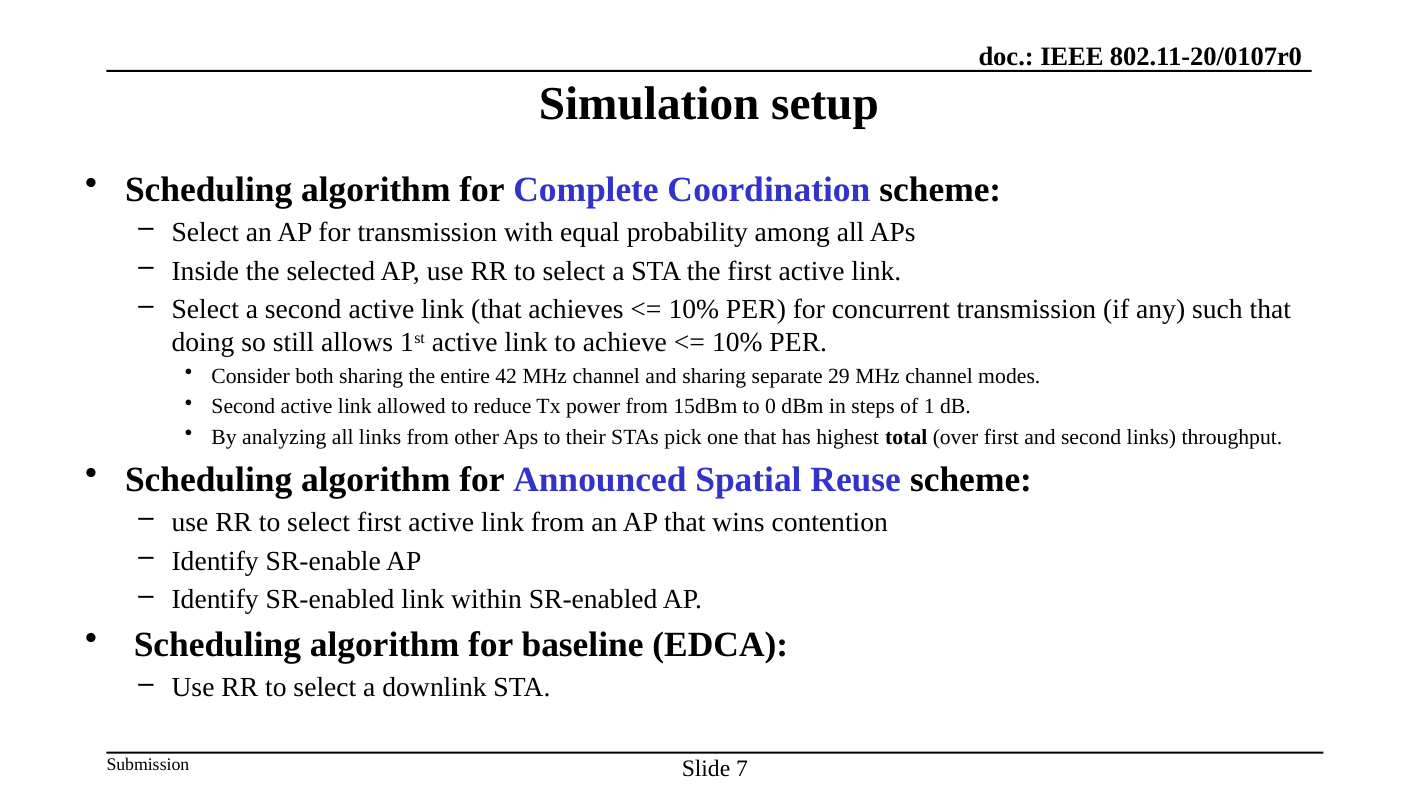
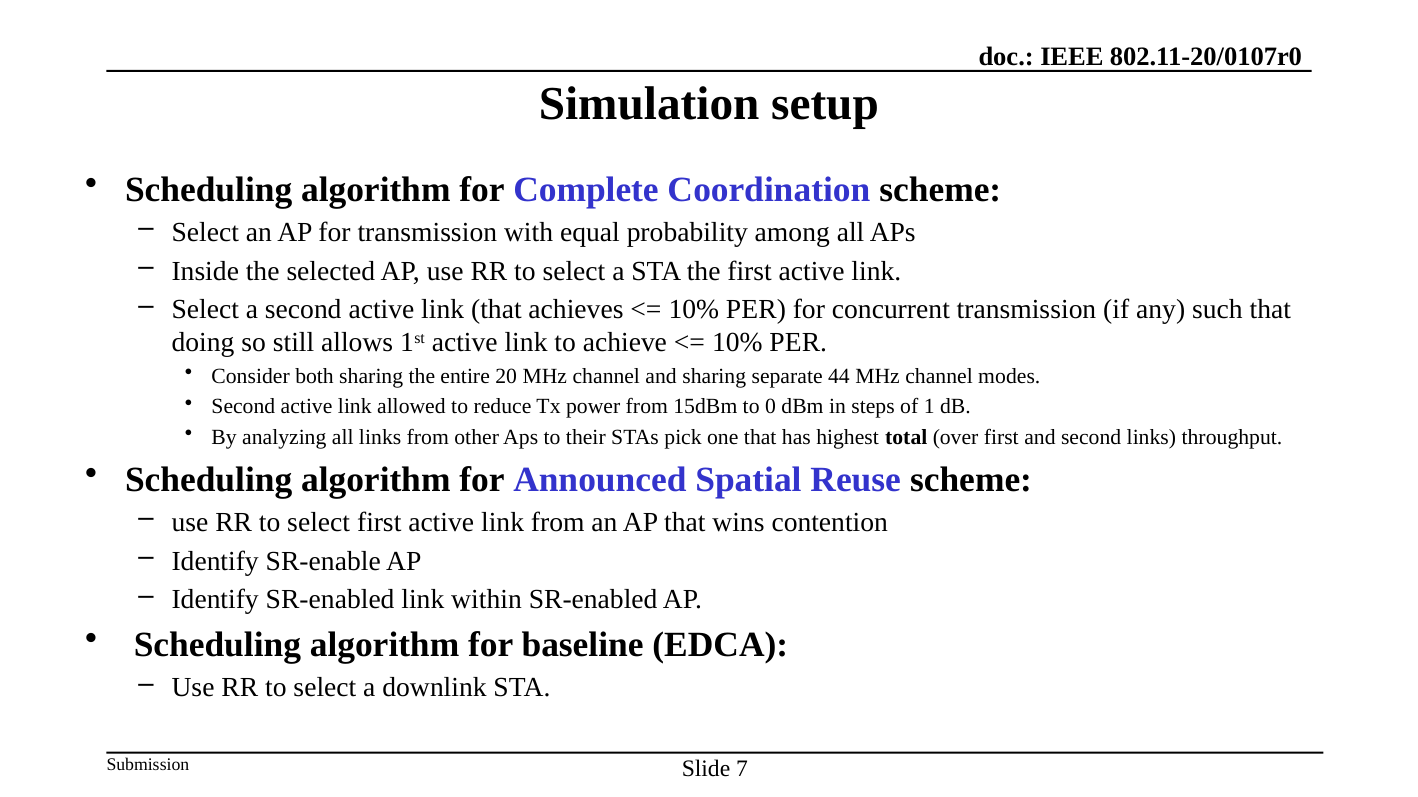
42: 42 -> 20
29: 29 -> 44
